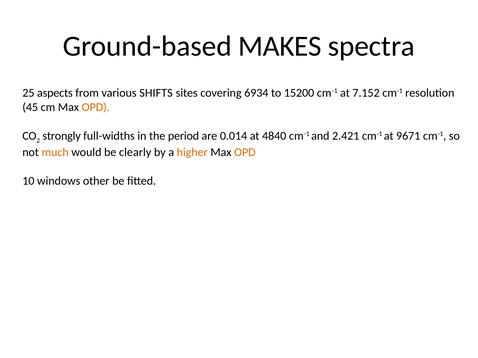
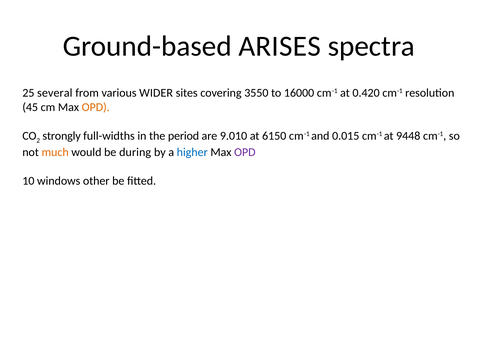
MAKES: MAKES -> ARISES
aspects: aspects -> several
SHIFTS: SHIFTS -> WIDER
6934: 6934 -> 3550
15200: 15200 -> 16000
7.152: 7.152 -> 0.420
0.014: 0.014 -> 9.010
4840: 4840 -> 6150
2.421: 2.421 -> 0.015
9671: 9671 -> 9448
clearly: clearly -> during
higher colour: orange -> blue
OPD at (245, 152) colour: orange -> purple
